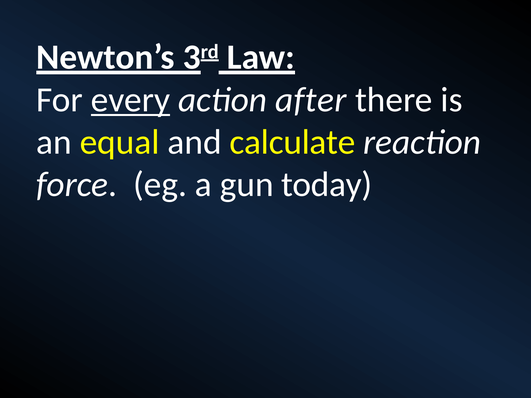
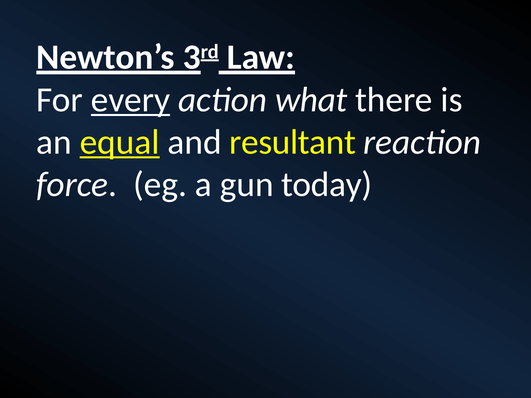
after: after -> what
equal underline: none -> present
calculate: calculate -> resultant
